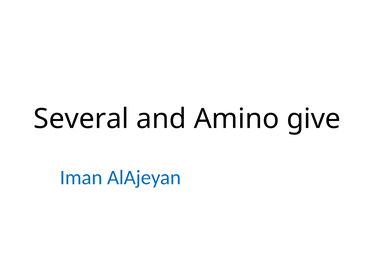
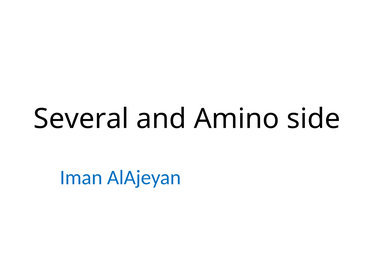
give: give -> side
